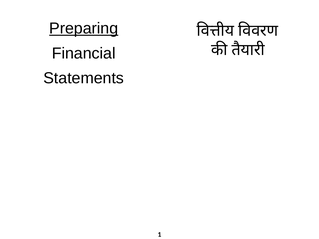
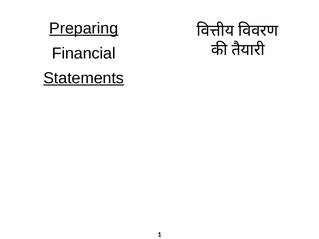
Statements underline: none -> present
